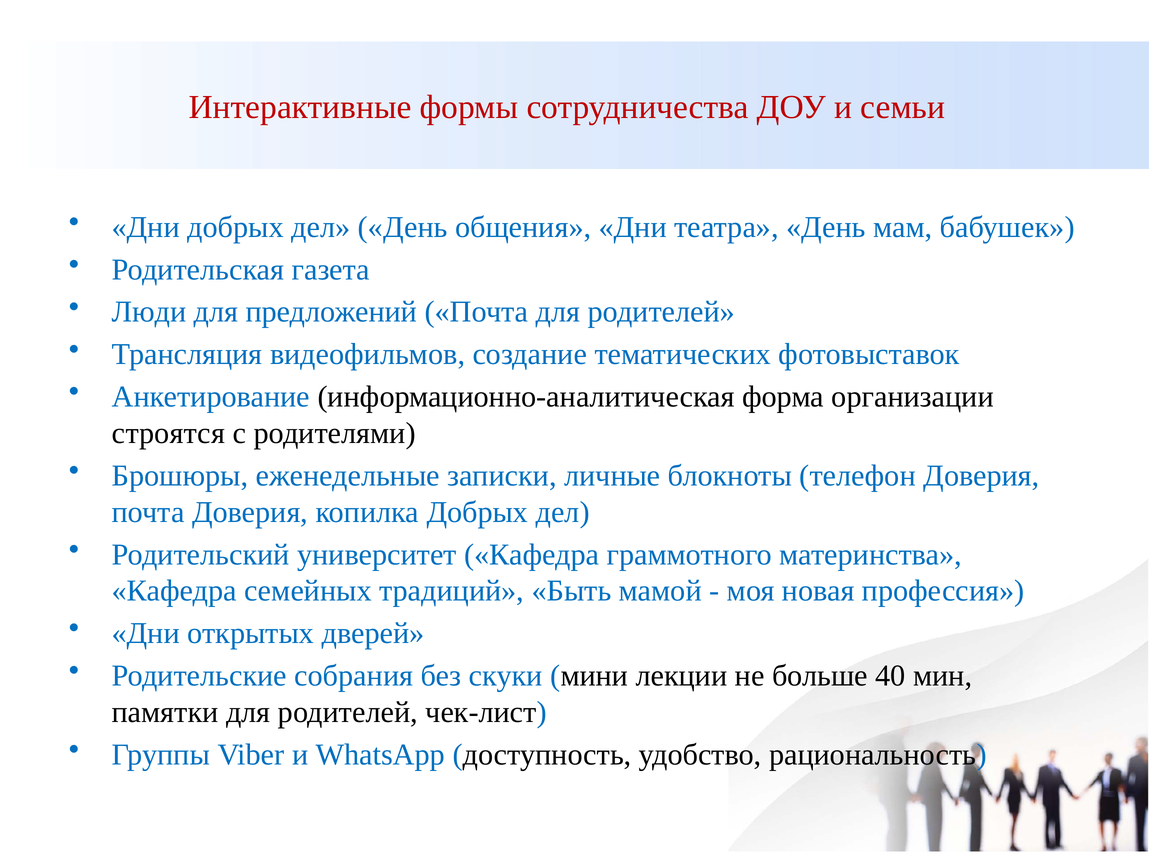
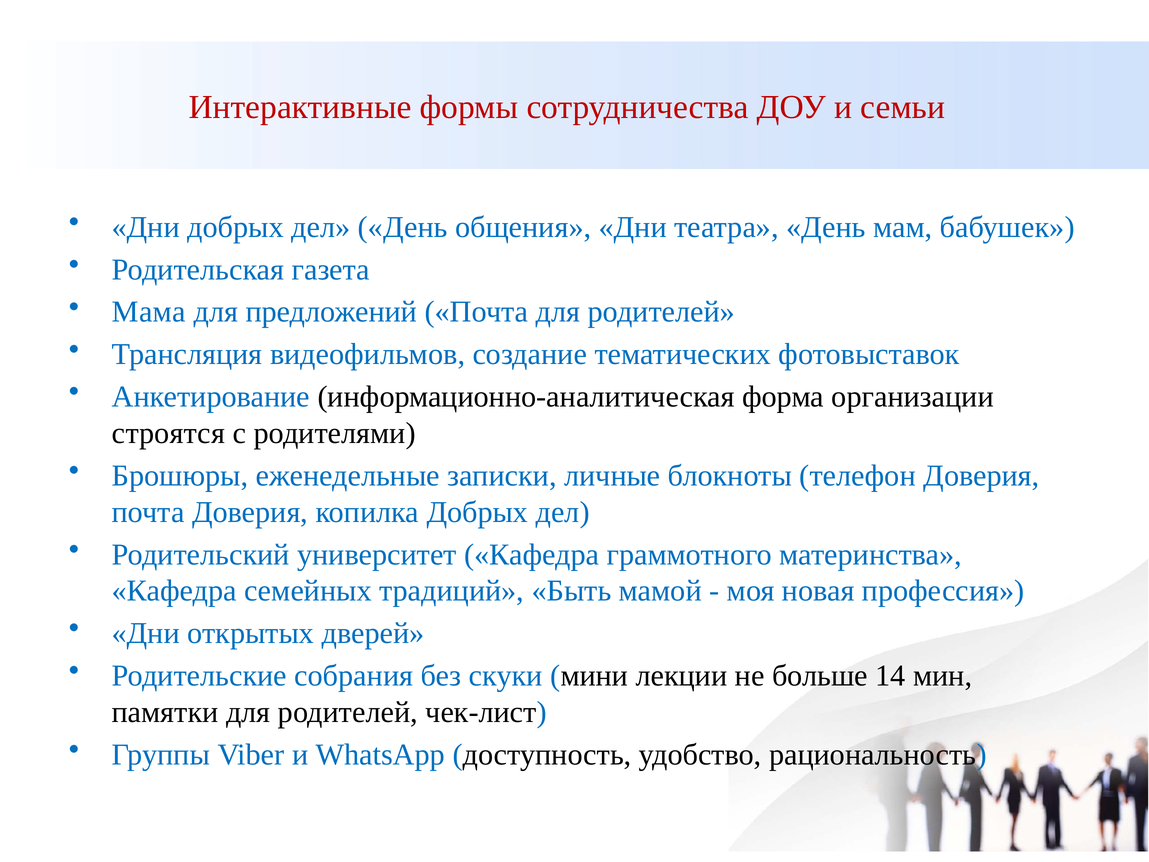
Люди: Люди -> Мама
40: 40 -> 14
